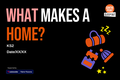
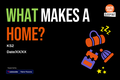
What colour: pink -> light green
